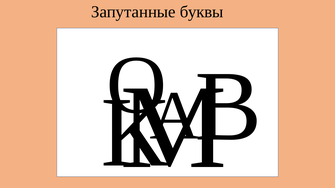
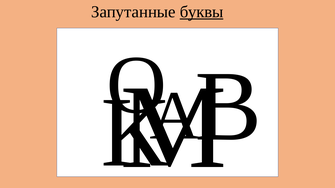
буквы underline: none -> present
